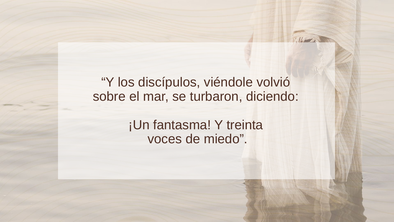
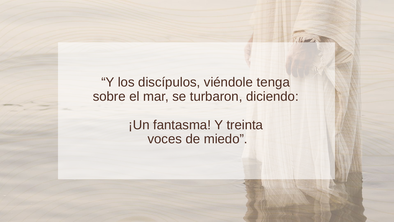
volvió: volvió -> tenga
